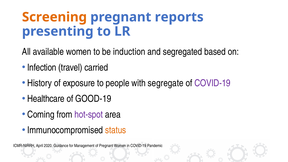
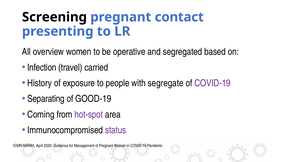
Screening colour: orange -> black
reports: reports -> contact
available: available -> overview
induction: induction -> operative
Healthcare: Healthcare -> Separating
status colour: orange -> purple
